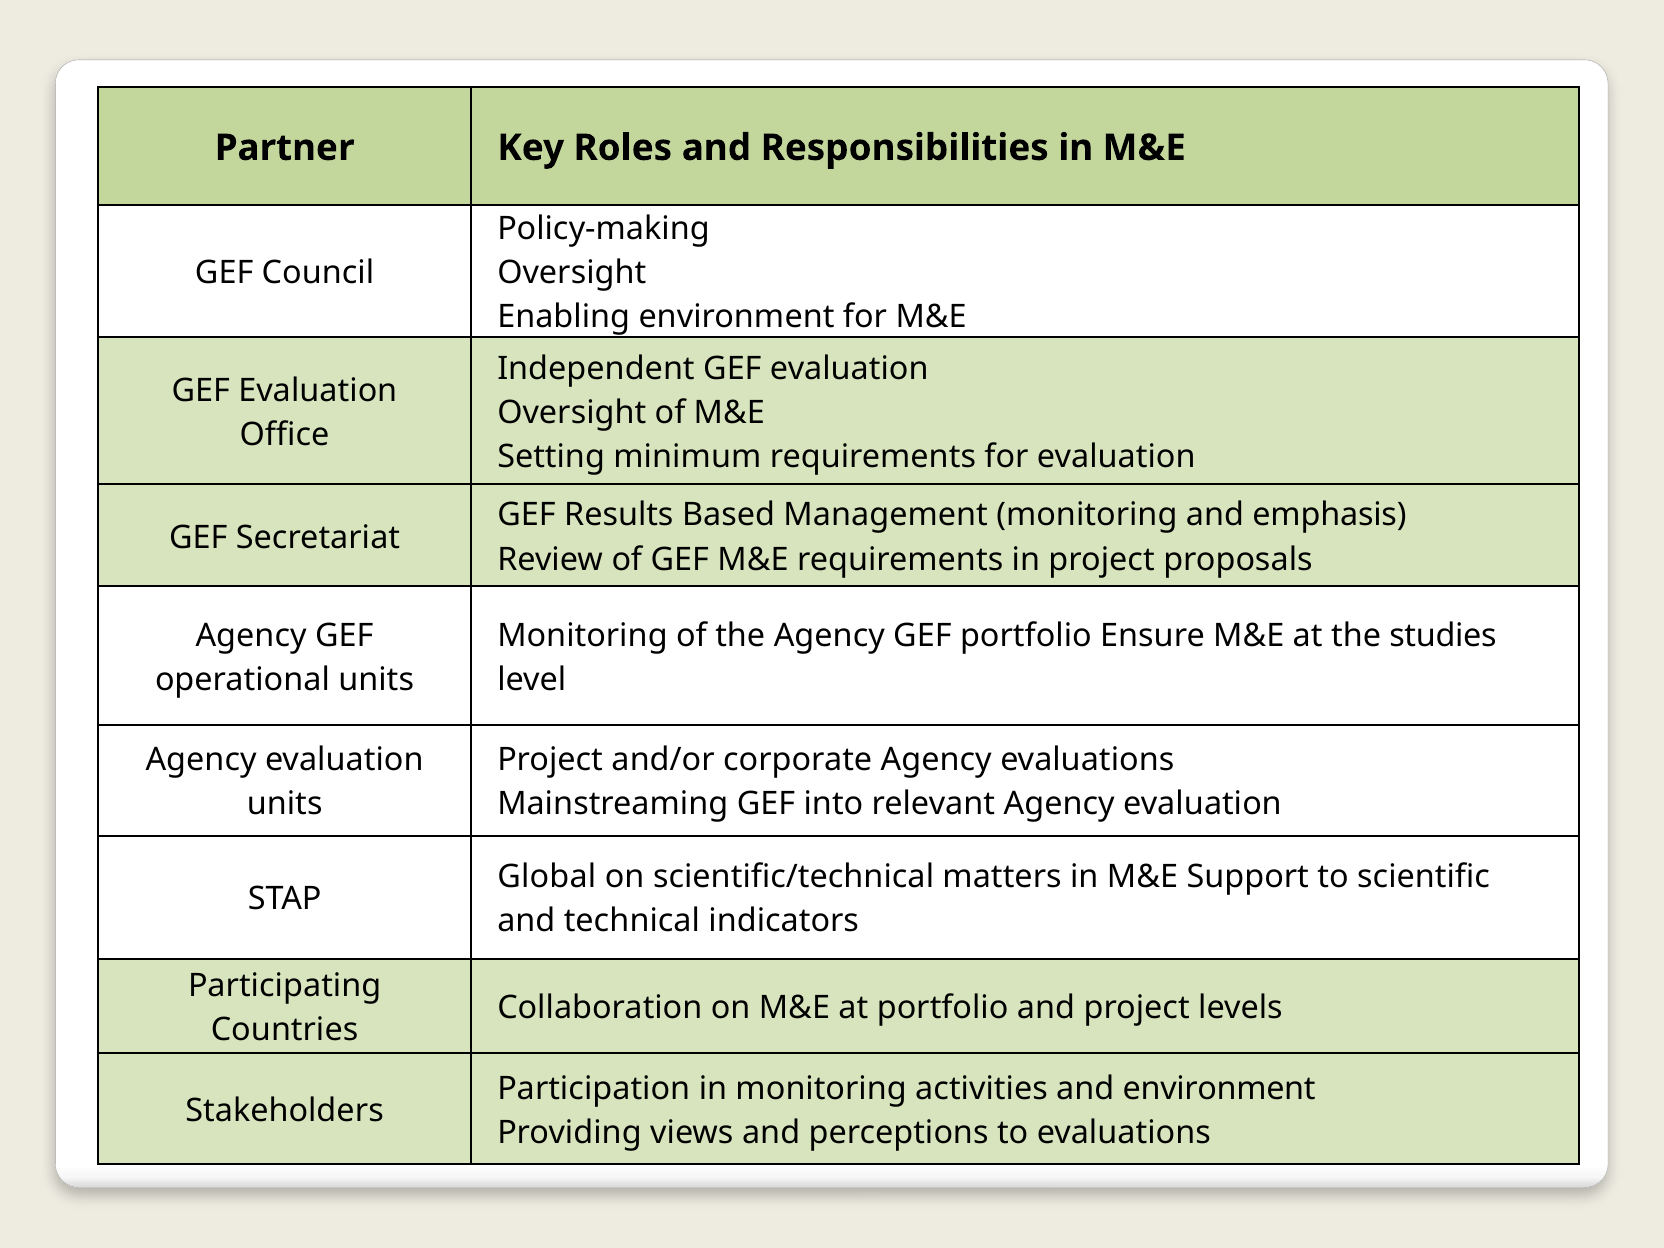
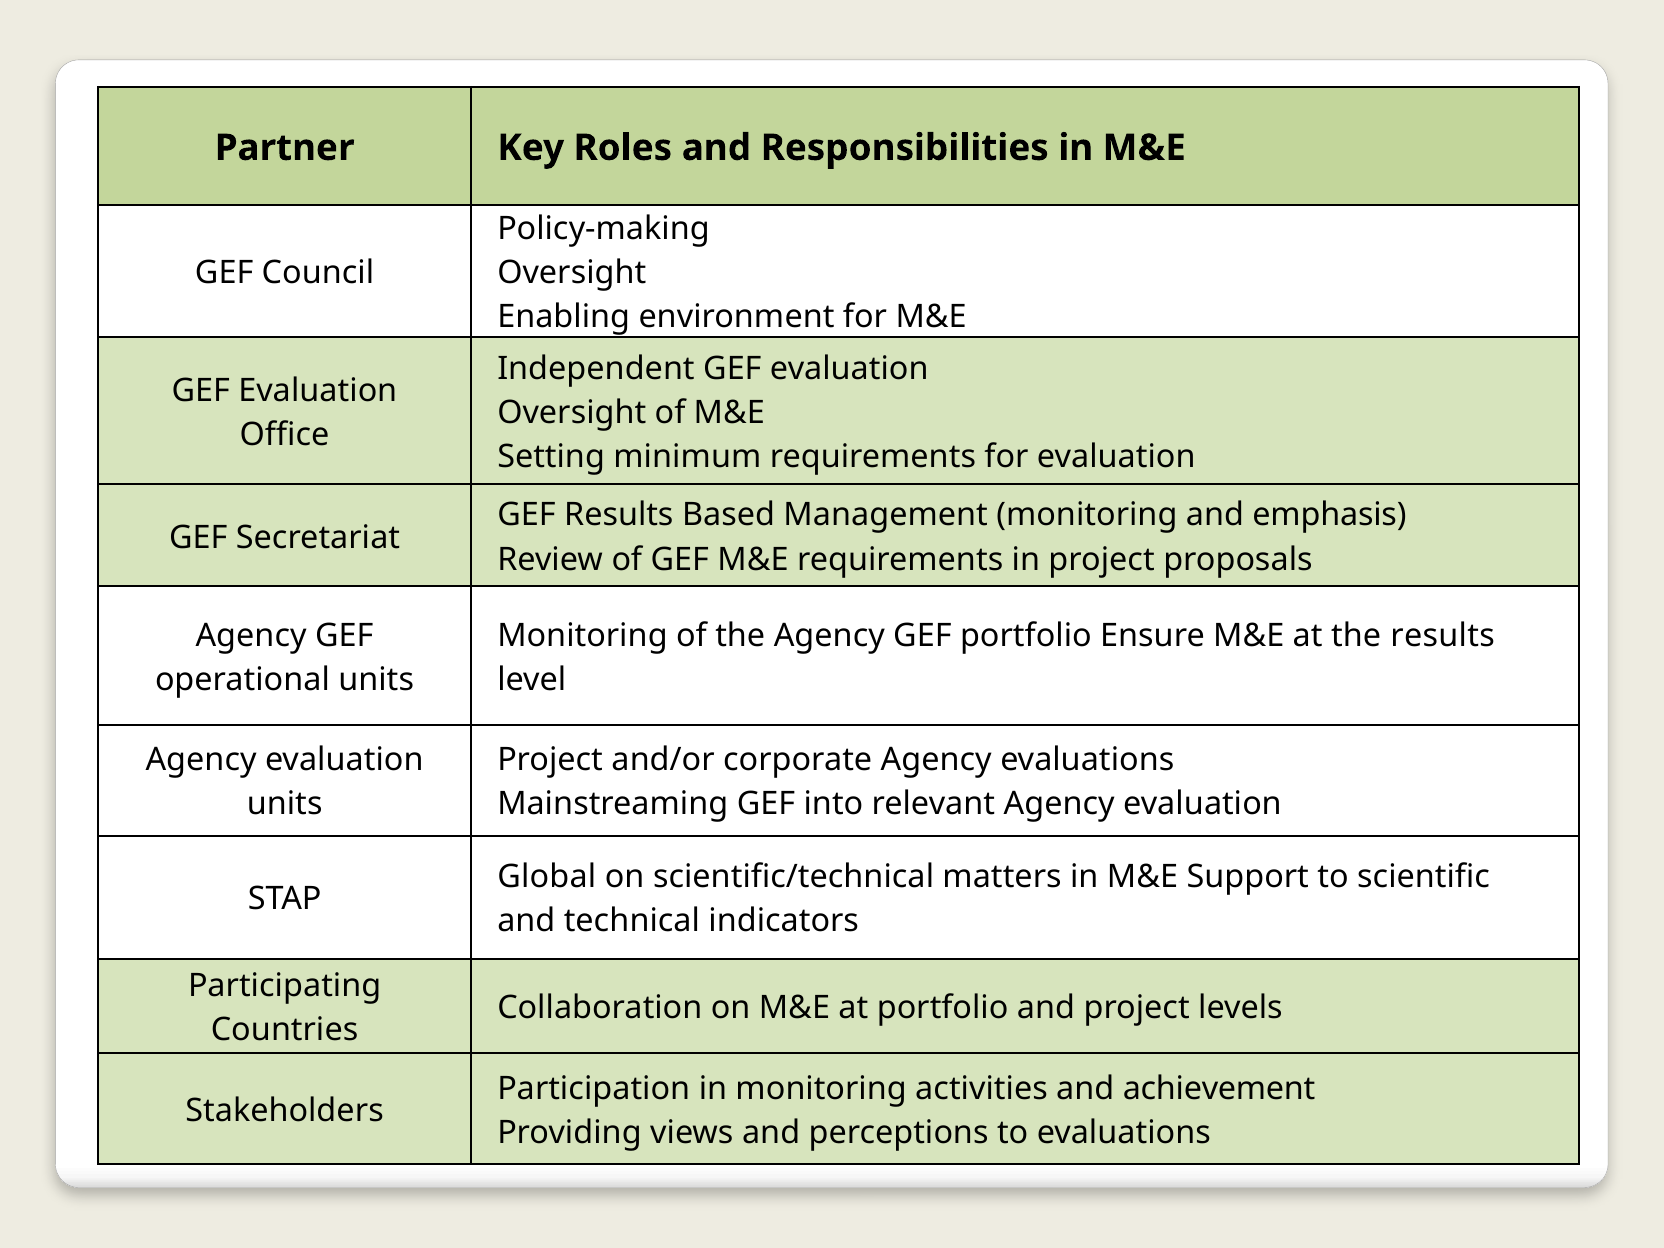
the studies: studies -> results
and environment: environment -> achievement
